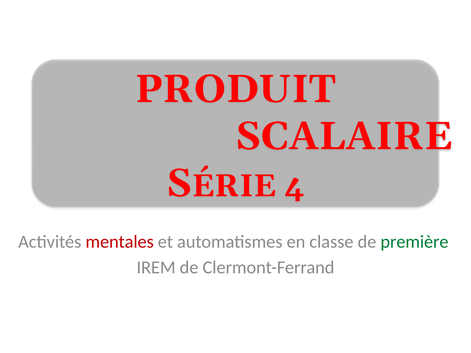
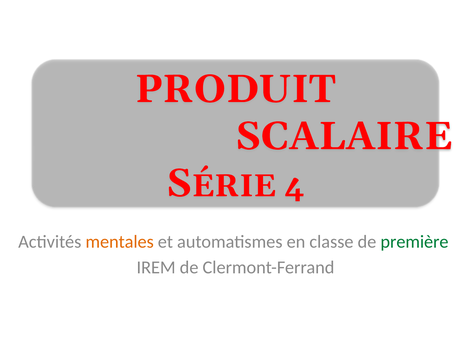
mentales colour: red -> orange
